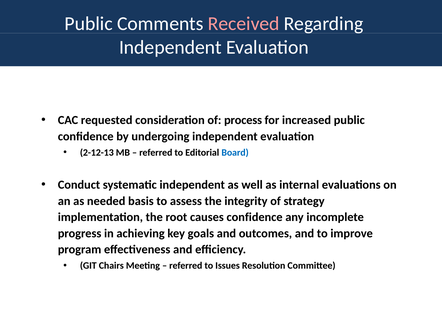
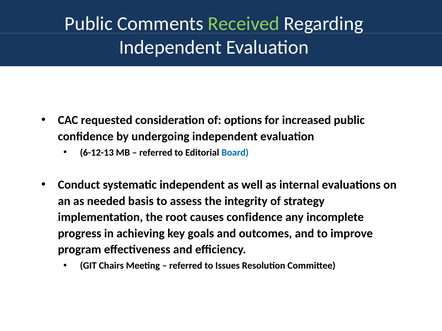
Received colour: pink -> light green
process: process -> options
2-12-13: 2-12-13 -> 6-12-13
